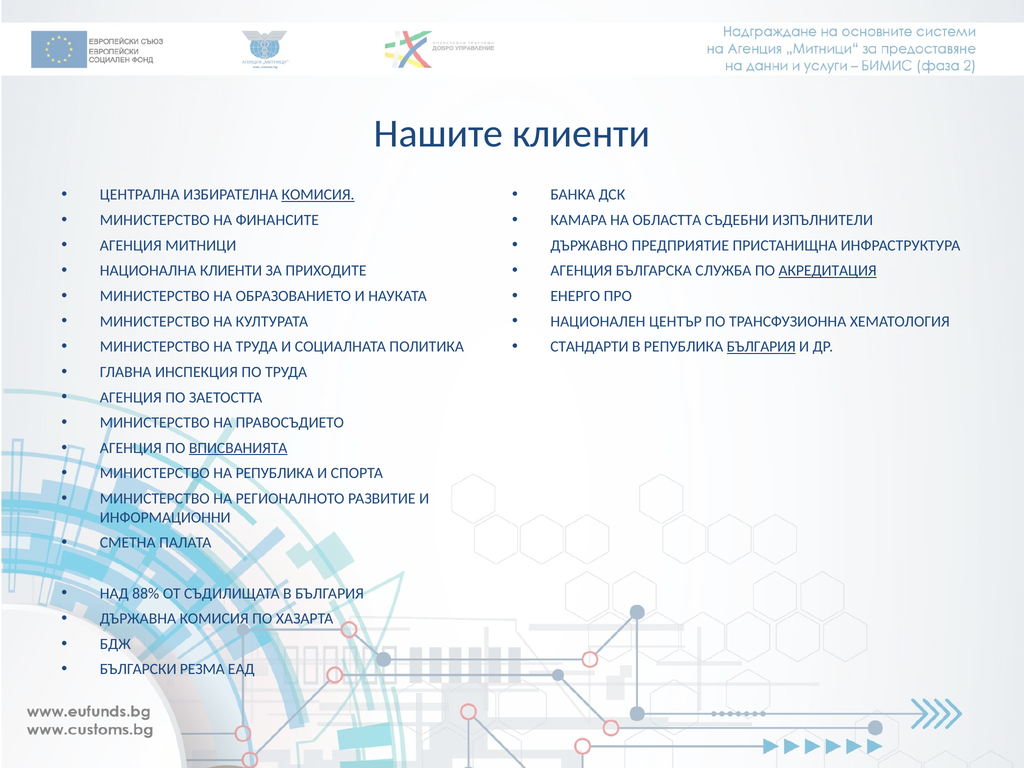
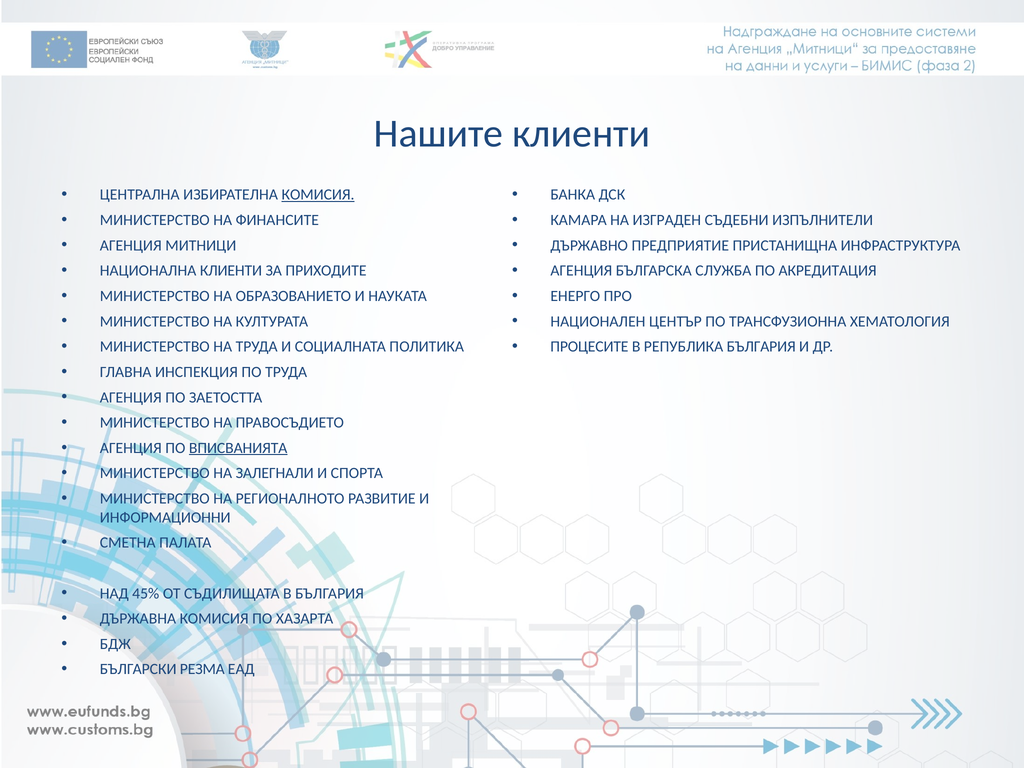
ОБЛАСТТА: ОБЛАСТТА -> ИЗГРАДЕН
АКРЕДИТАЦИЯ underline: present -> none
СТАНДАРТИ: СТАНДАРТИ -> ПРОЦЕСИТЕ
БЪЛГАРИЯ at (761, 347) underline: present -> none
НА РЕПУБЛИКА: РЕПУБЛИКА -> ЗАЛЕГНАЛИ
88%: 88% -> 45%
